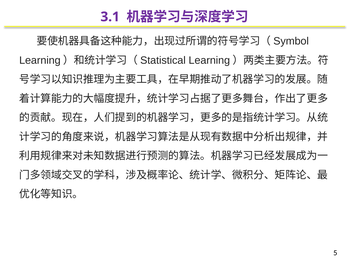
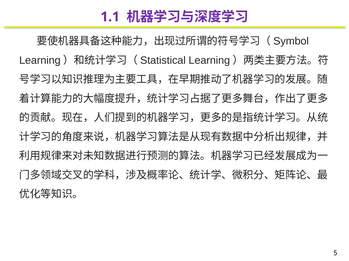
3.1: 3.1 -> 1.1
